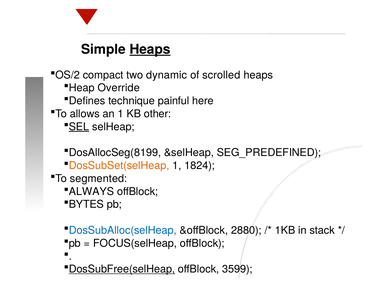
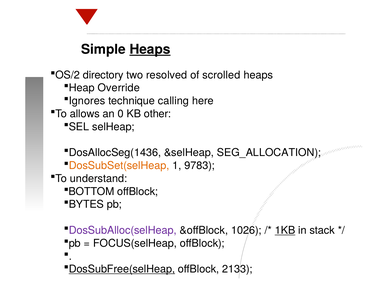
compact: compact -> directory
dynamic: dynamic -> resolved
Defines: Defines -> Ignores
painful: painful -> calling
an 1: 1 -> 0
SEL underline: present -> none
DosAllocSeg(8199: DosAllocSeg(8199 -> DosAllocSeg(1436
SEG_PREDEFINED: SEG_PREDEFINED -> SEG_ALLOCATION
1824: 1824 -> 9783
segmented: segmented -> understand
ALWAYS: ALWAYS -> BOTTOM
DosSubAlloc(selHeap colour: blue -> purple
2880: 2880 -> 1026
1KB underline: none -> present
3599: 3599 -> 2133
